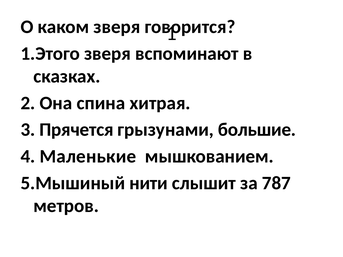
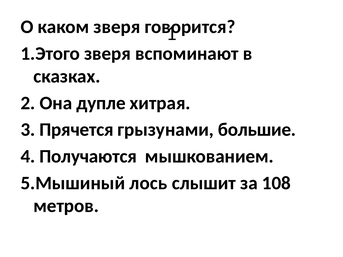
спина: спина -> дупле
Маленькие: Маленькие -> Получаются
нити: нити -> лось
787: 787 -> 108
